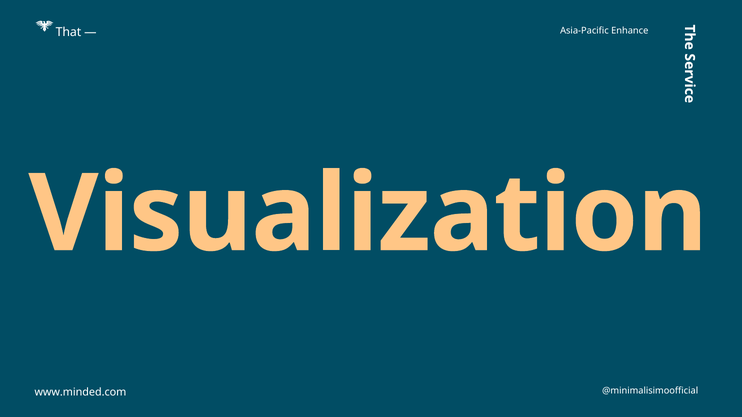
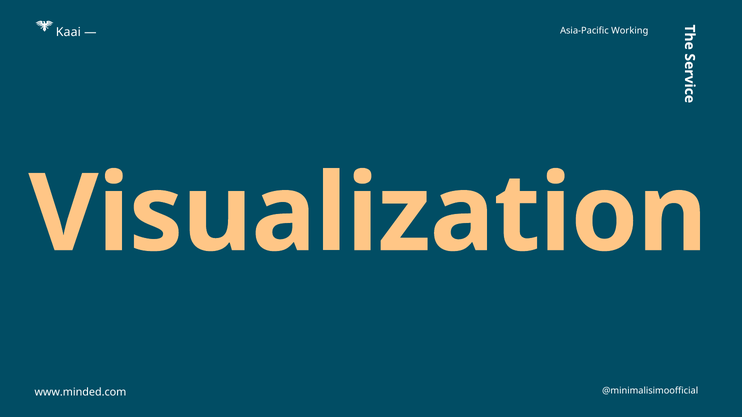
Enhance: Enhance -> Working
That: That -> Kaai
